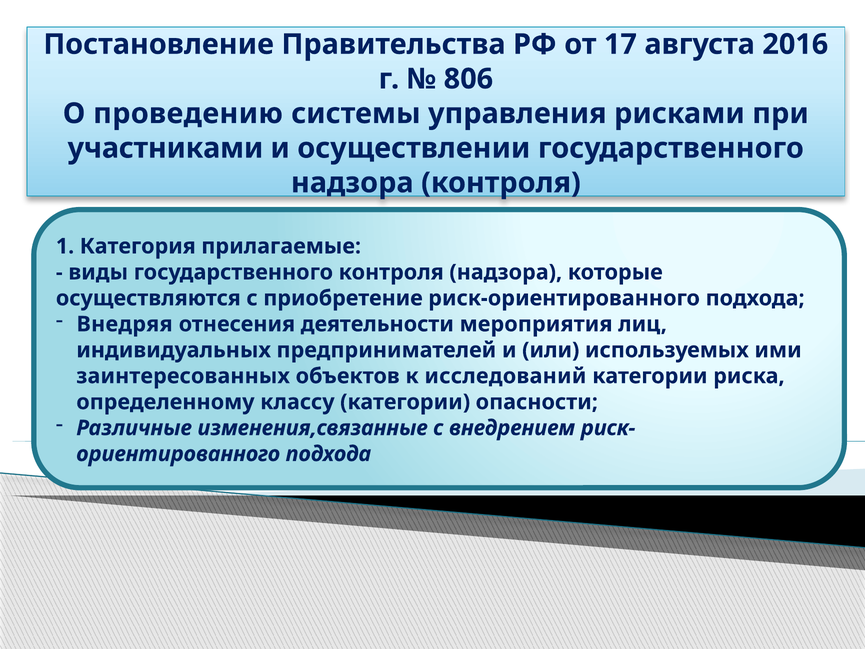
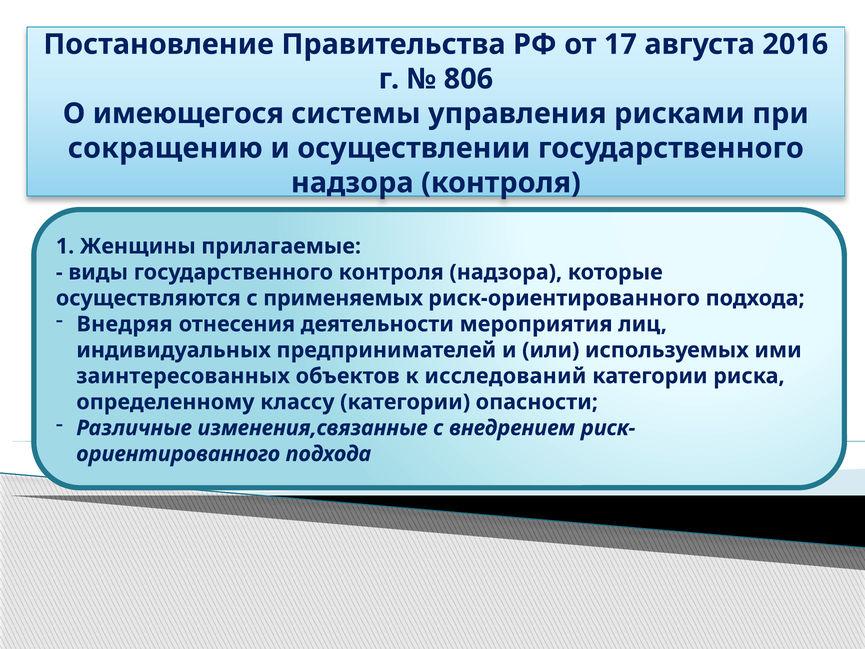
проведению: проведению -> имеющегося
участниками: участниками -> сокращению
Категория: Категория -> Женщины
приобретение: приобретение -> применяемых
